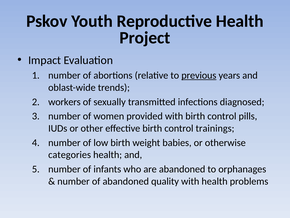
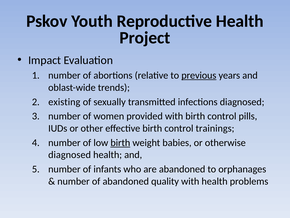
workers: workers -> existing
birth at (120, 142) underline: none -> present
categories at (70, 154): categories -> diagnosed
